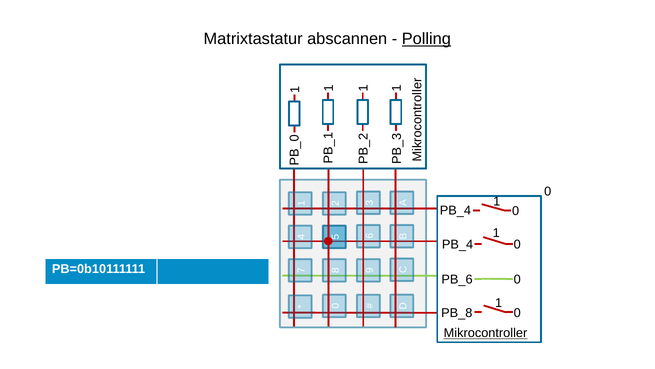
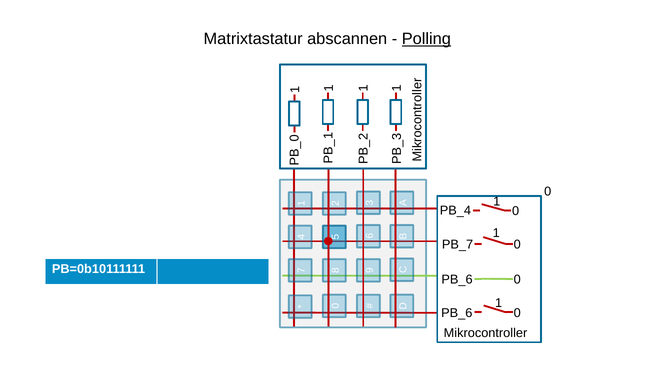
PB_4 at (458, 244): PB_4 -> PB_7
PB_8 at (457, 312): PB_8 -> PB_6
Mikrocontroller underline: present -> none
